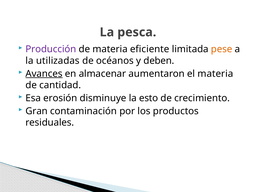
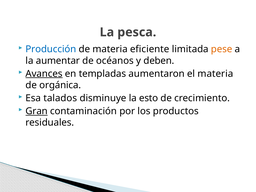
Producción colour: purple -> blue
utilizadas: utilizadas -> aumentar
almacenar: almacenar -> templadas
cantidad: cantidad -> orgánica
erosión: erosión -> talados
Gran underline: none -> present
